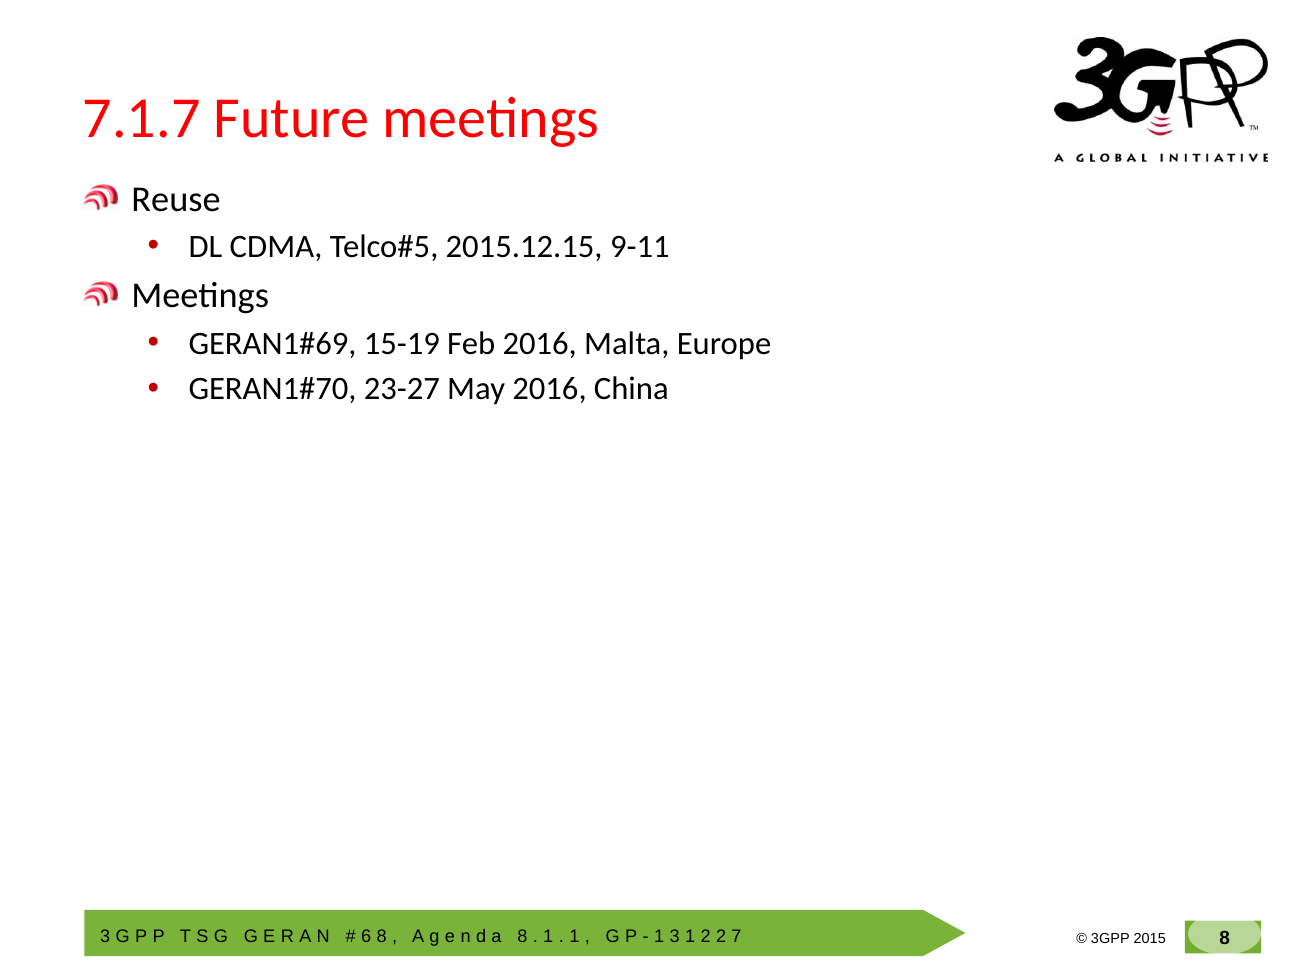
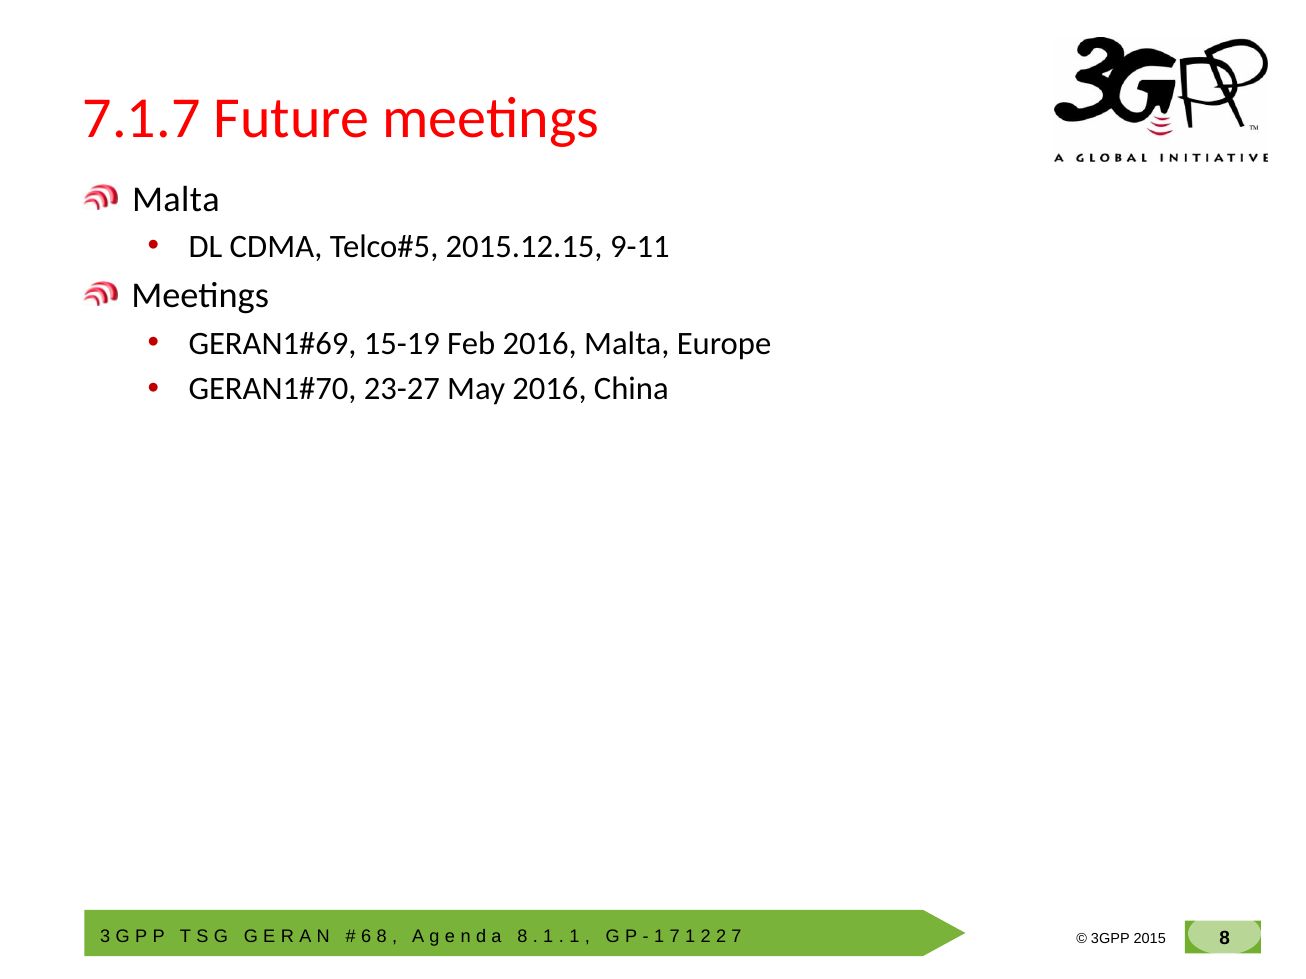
Reuse at (176, 199): Reuse -> Malta
3 at (675, 937): 3 -> 7
